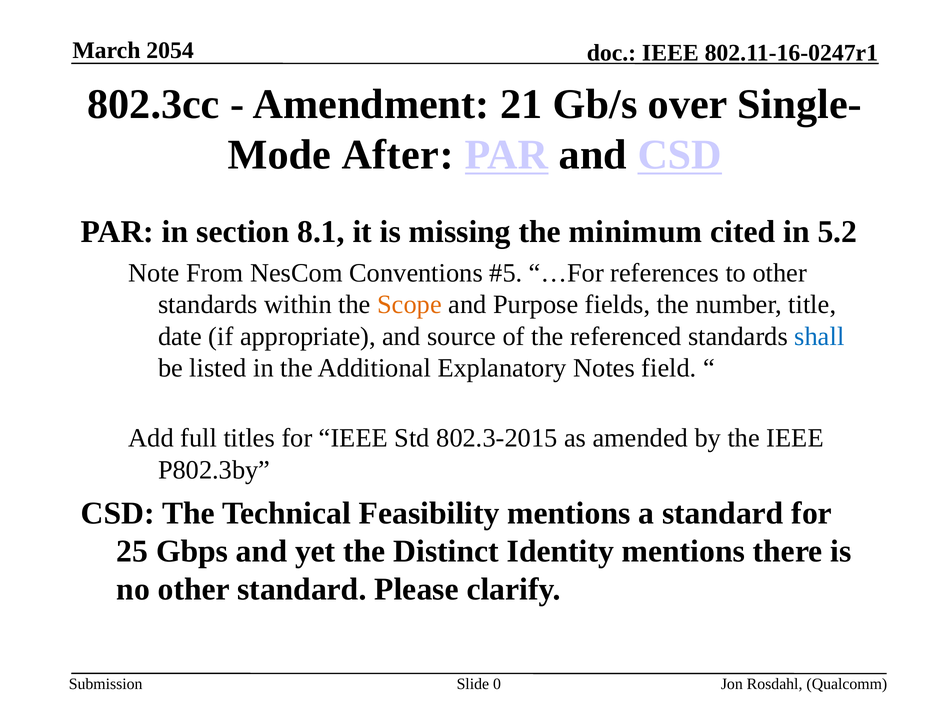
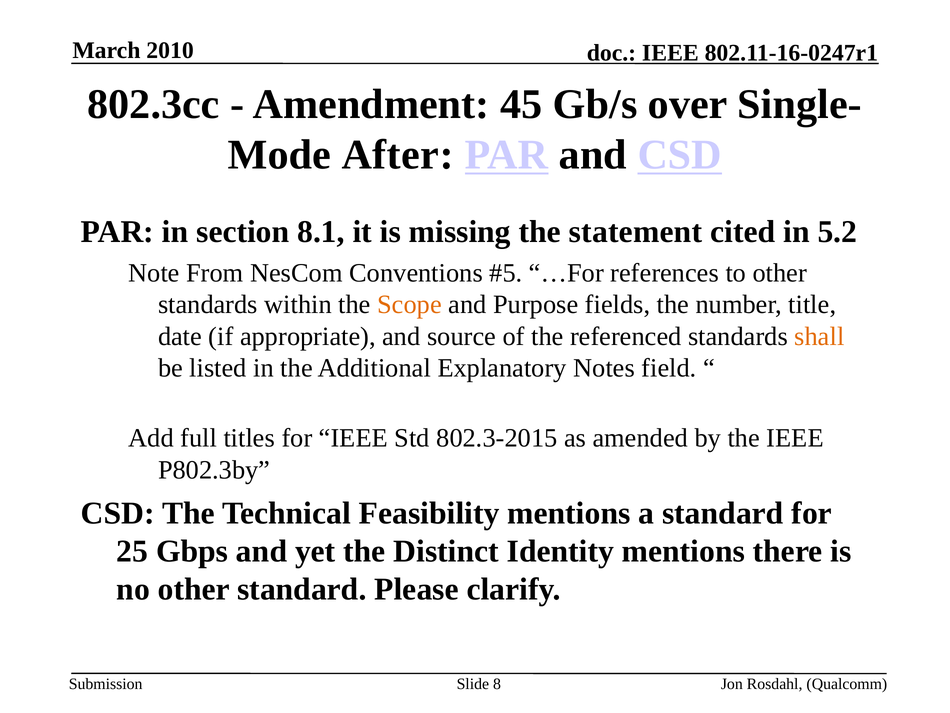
2054: 2054 -> 2010
21: 21 -> 45
minimum: minimum -> statement
shall colour: blue -> orange
0: 0 -> 8
